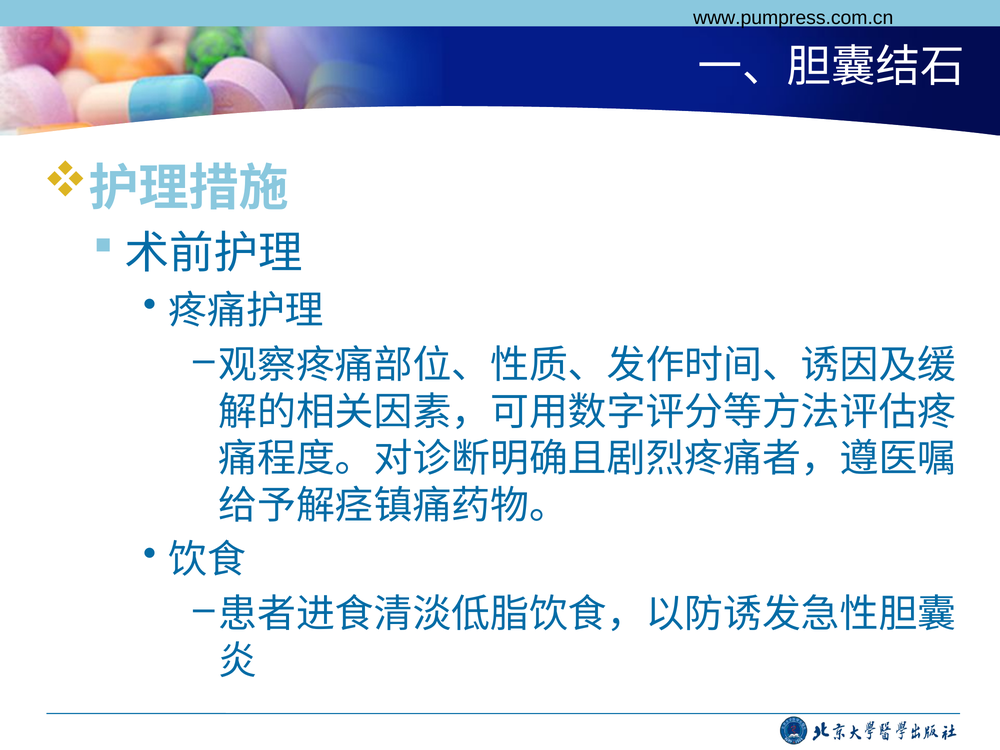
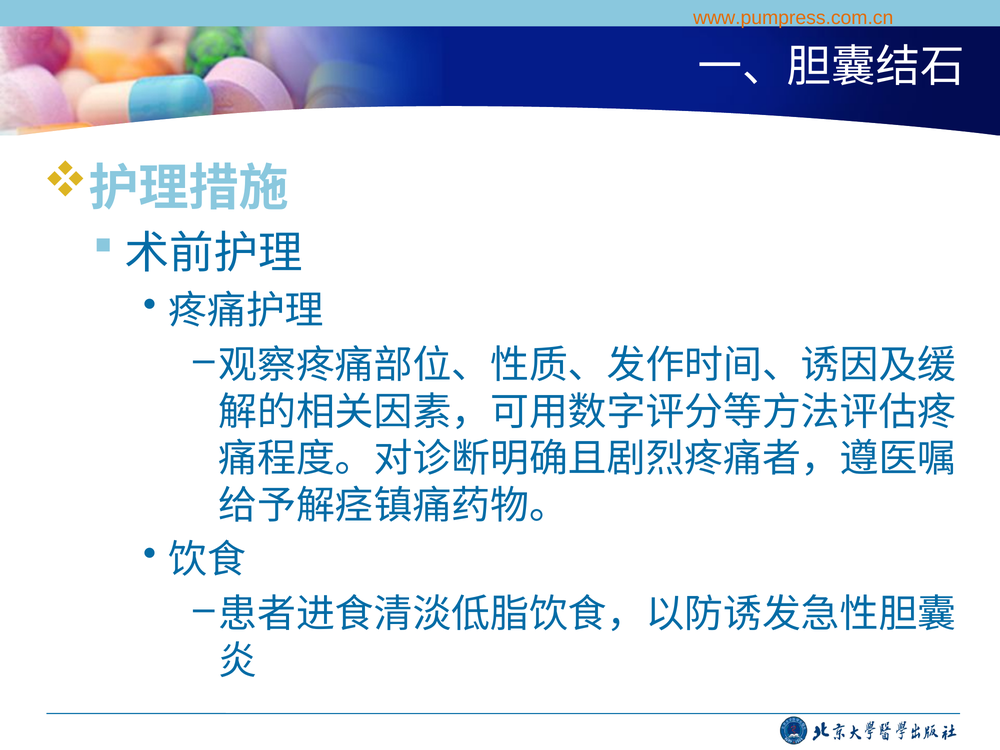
www.pumpress.com.cn colour: black -> orange
